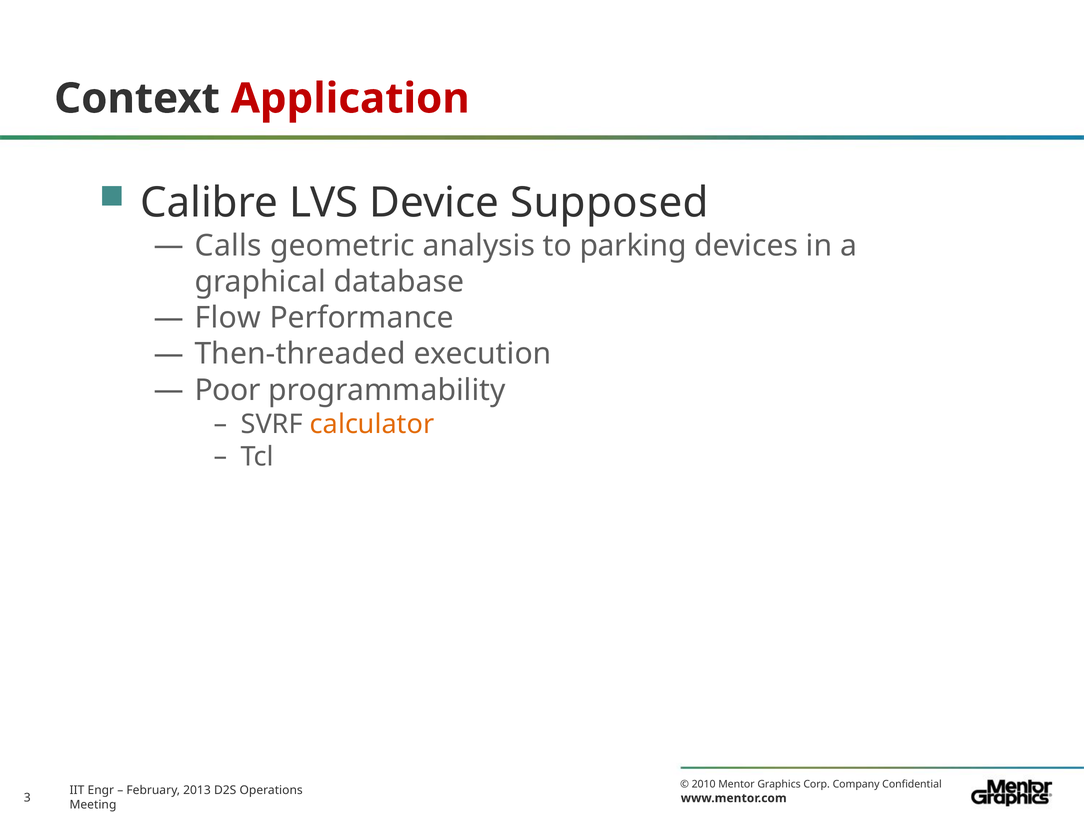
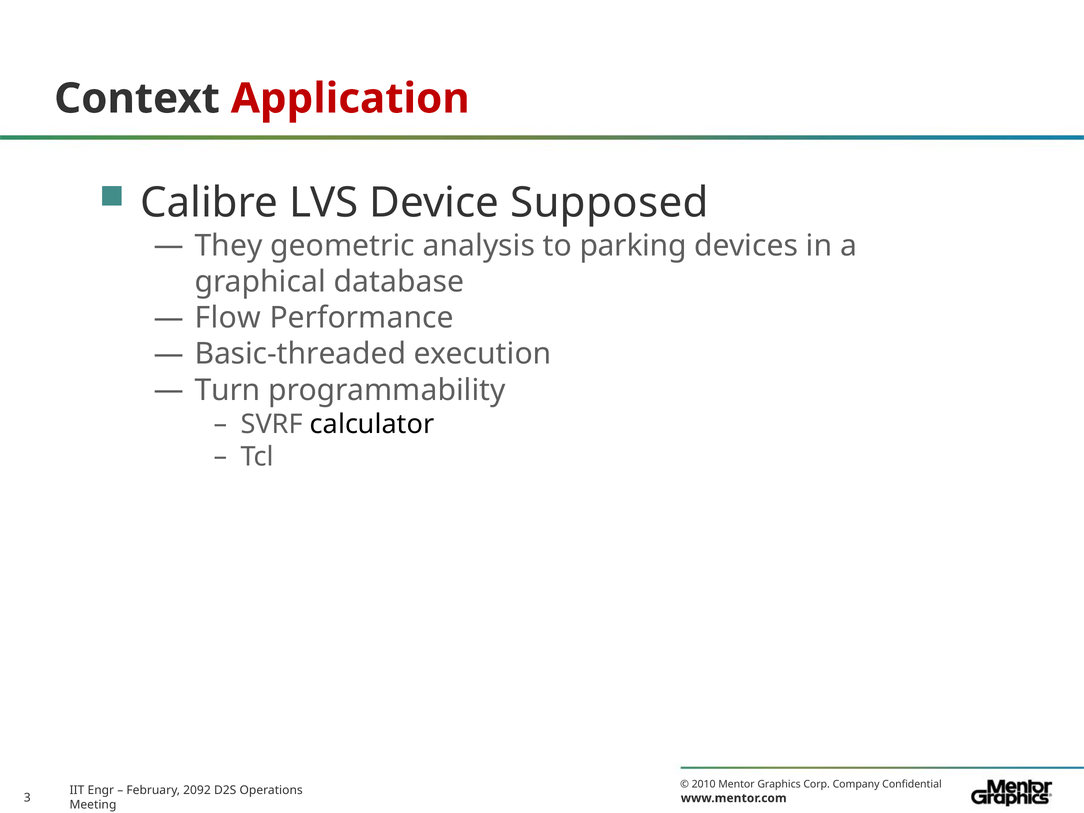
Calls: Calls -> They
Then-threaded: Then-threaded -> Basic-threaded
Poor: Poor -> Turn
calculator colour: orange -> black
2013: 2013 -> 2092
